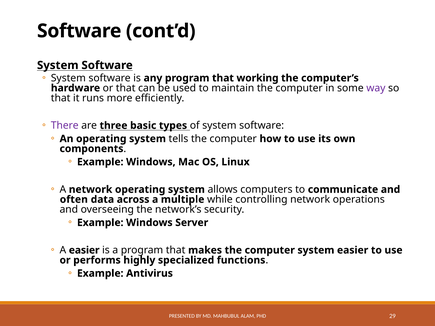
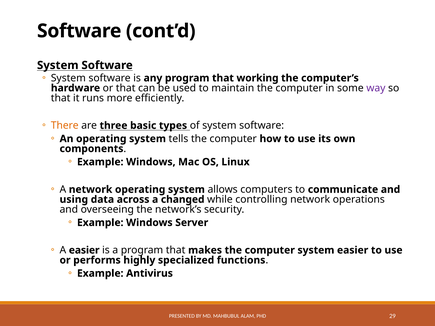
There colour: purple -> orange
often: often -> using
multiple: multiple -> changed
